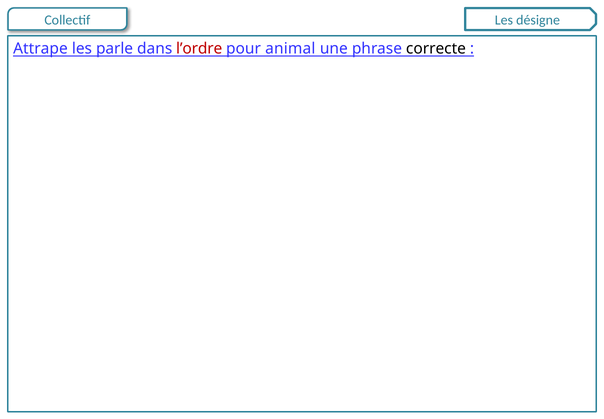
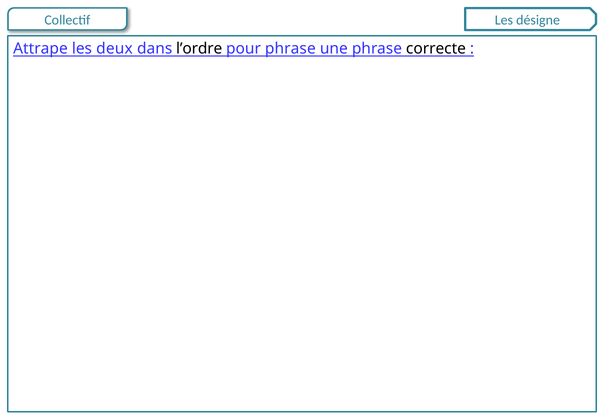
parle: parle -> deux
l’ordre colour: red -> black
pour animal: animal -> phrase
